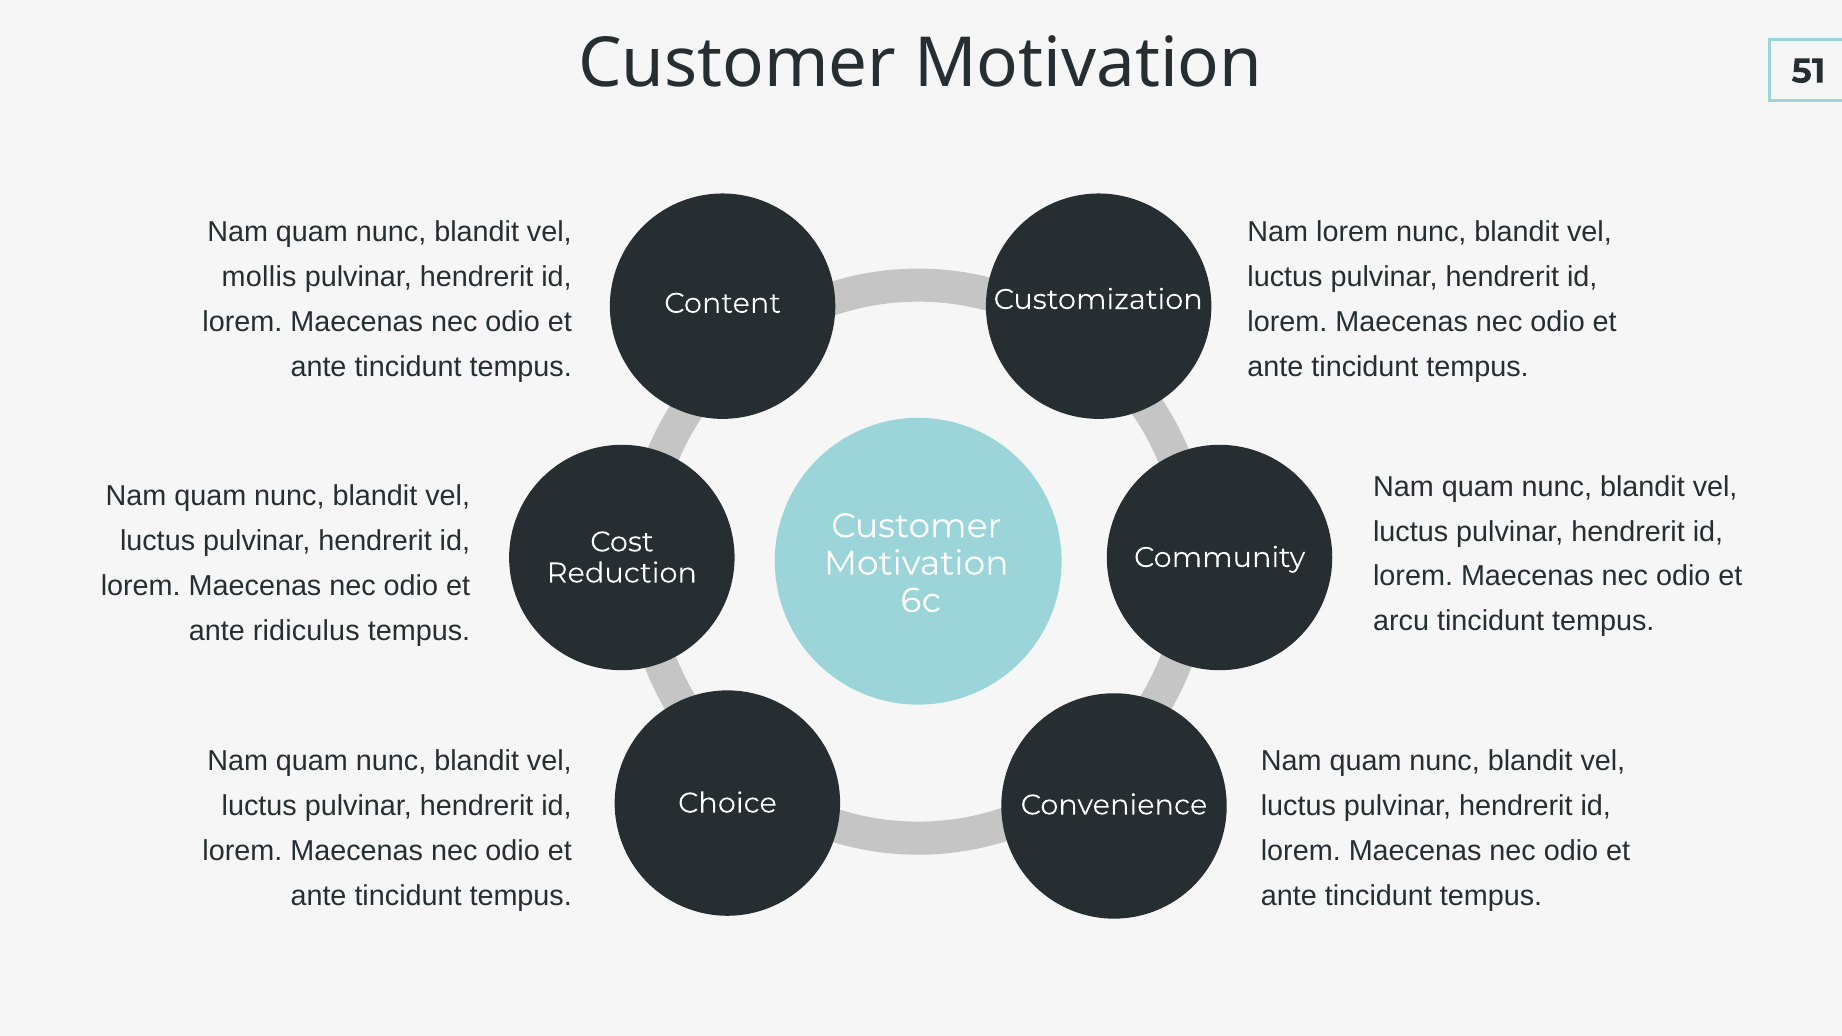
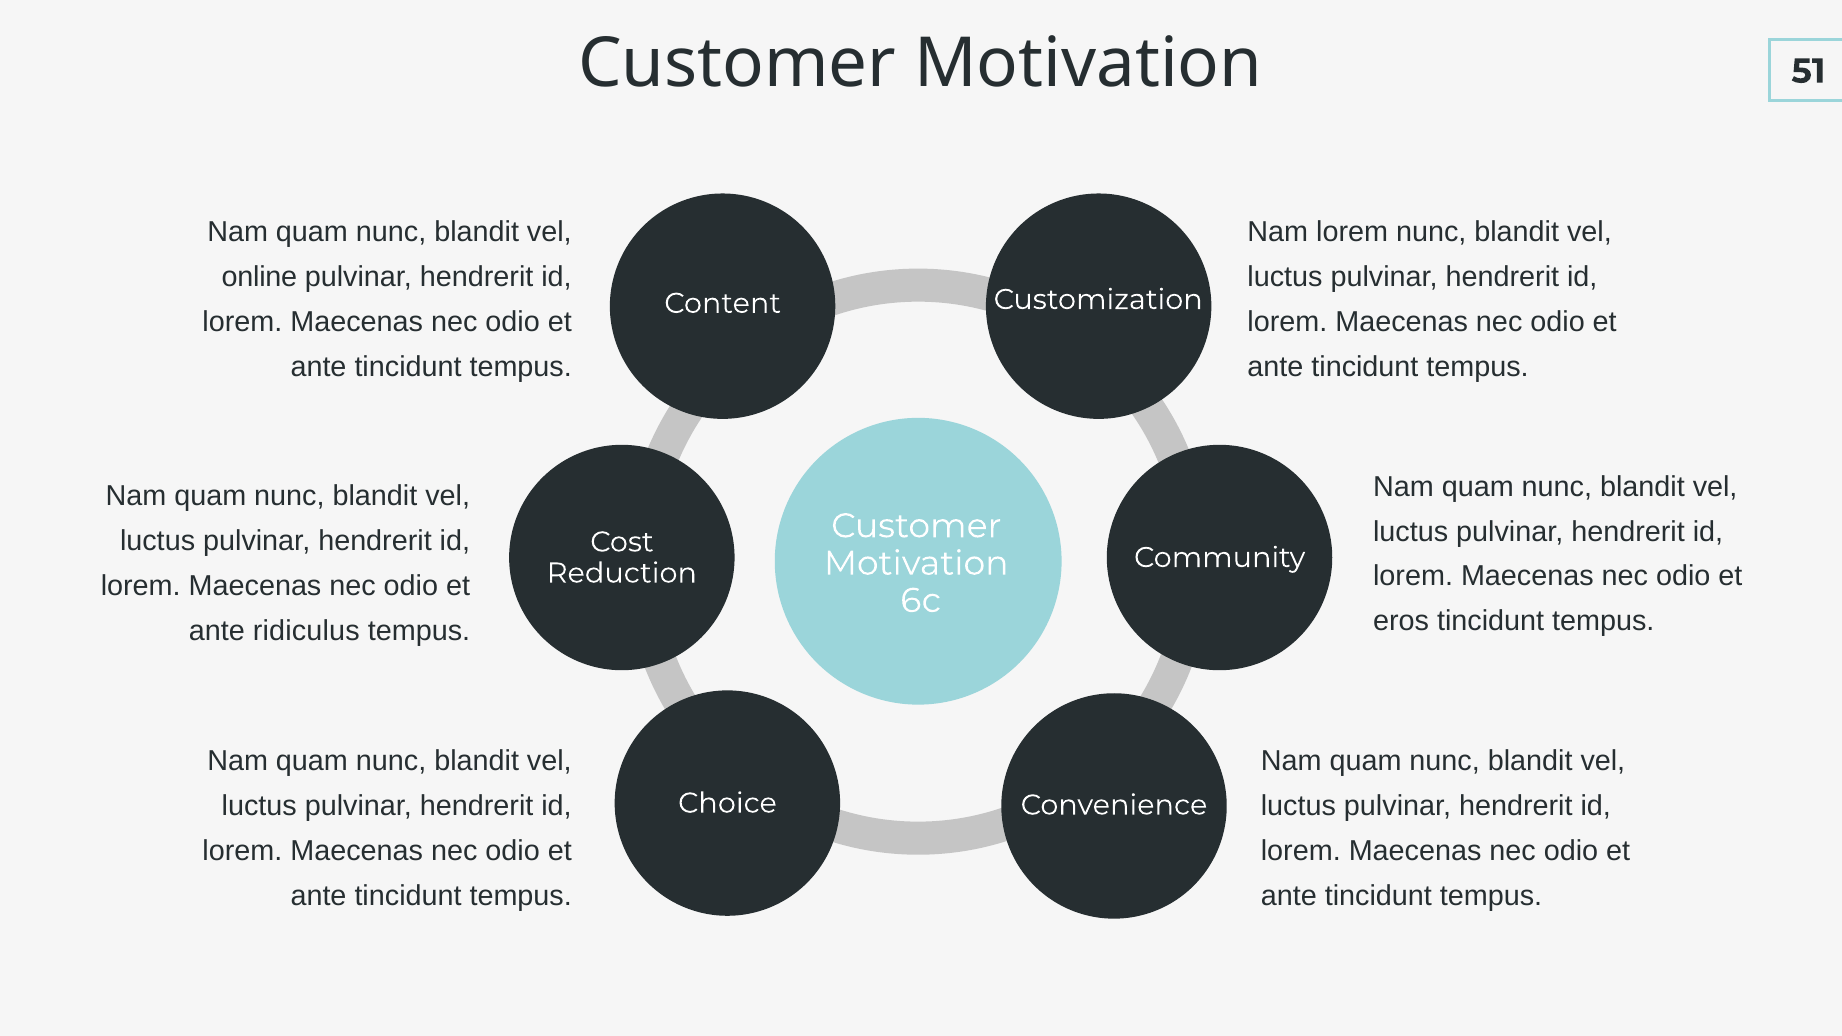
mollis: mollis -> online
arcu: arcu -> eros
